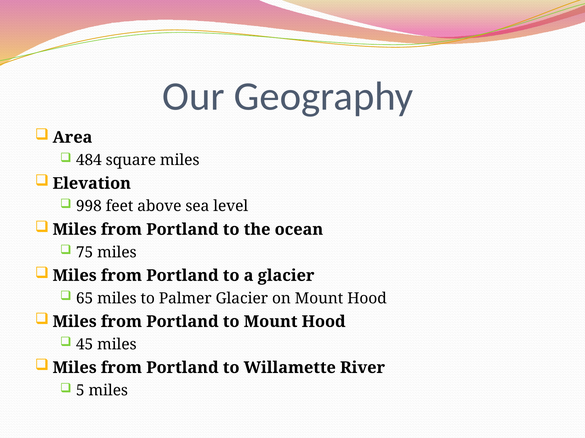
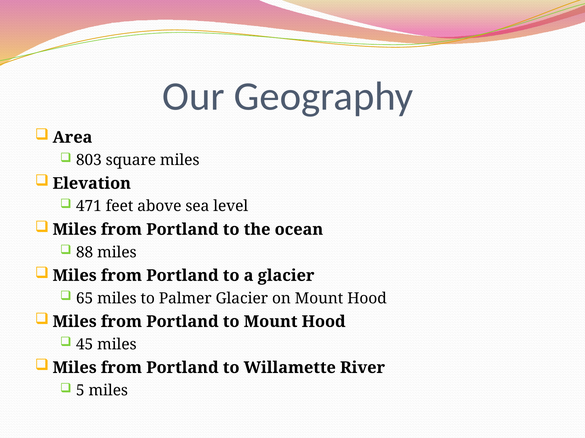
484: 484 -> 803
998: 998 -> 471
75: 75 -> 88
